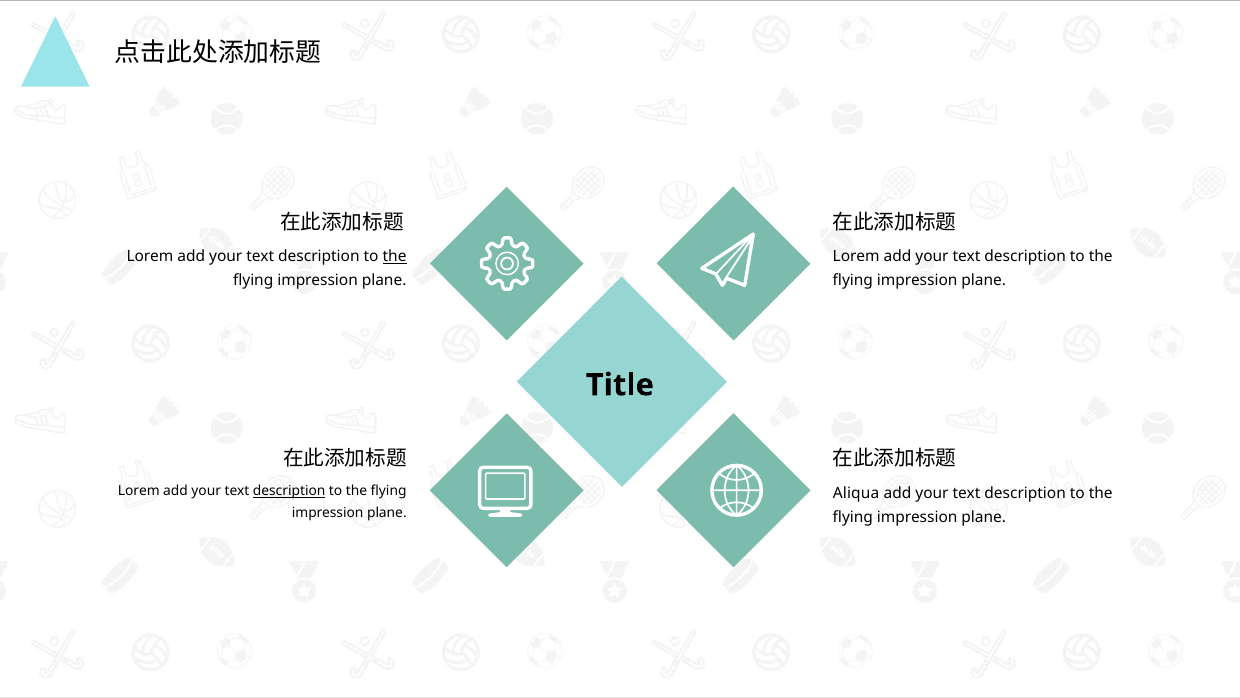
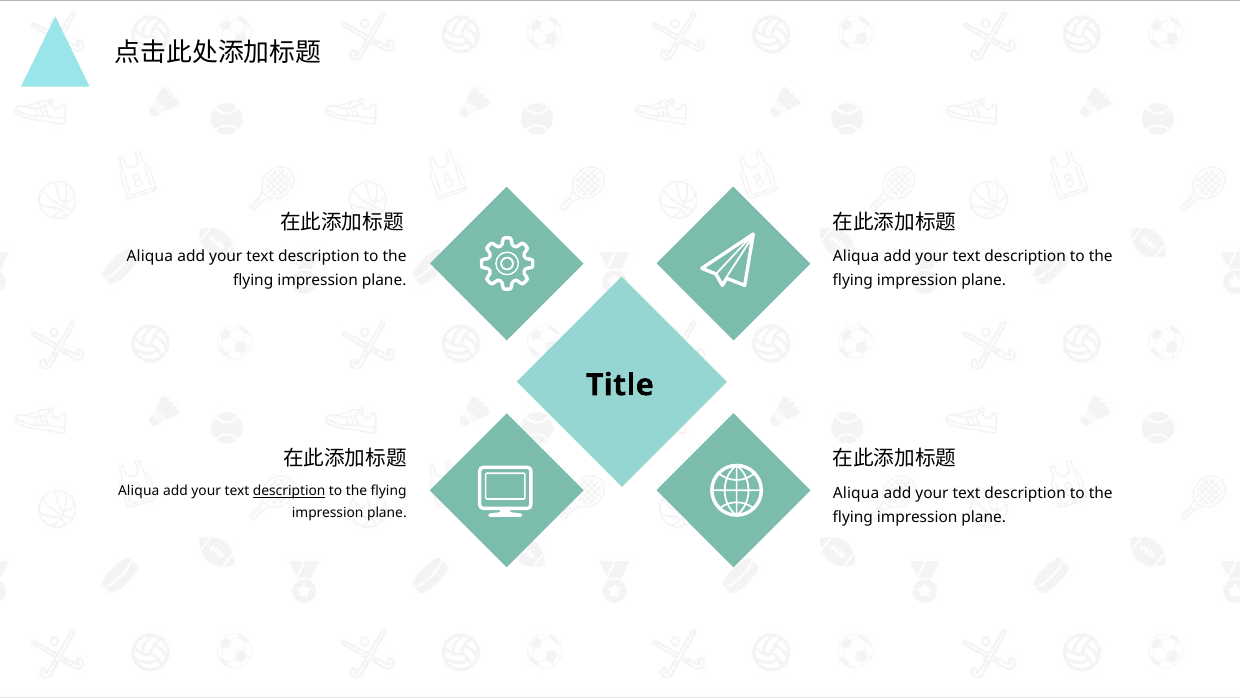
Lorem at (150, 256): Lorem -> Aliqua
the at (395, 256) underline: present -> none
Lorem at (856, 256): Lorem -> Aliqua
Lorem at (139, 491): Lorem -> Aliqua
